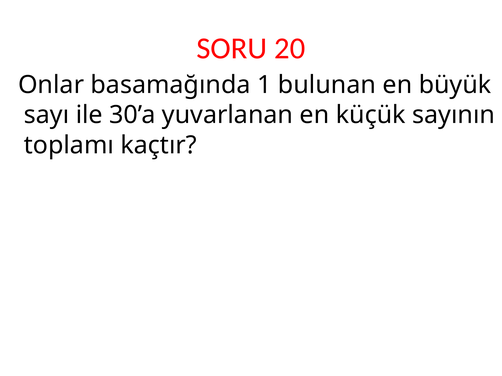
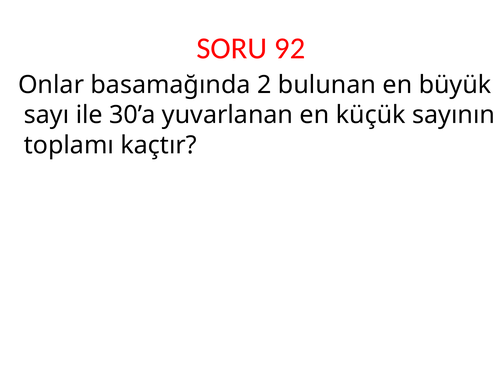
20: 20 -> 92
1: 1 -> 2
